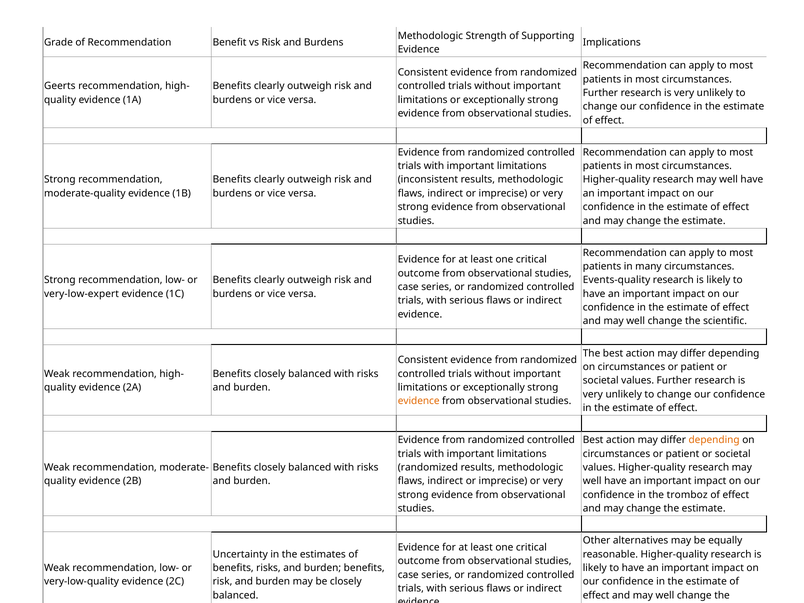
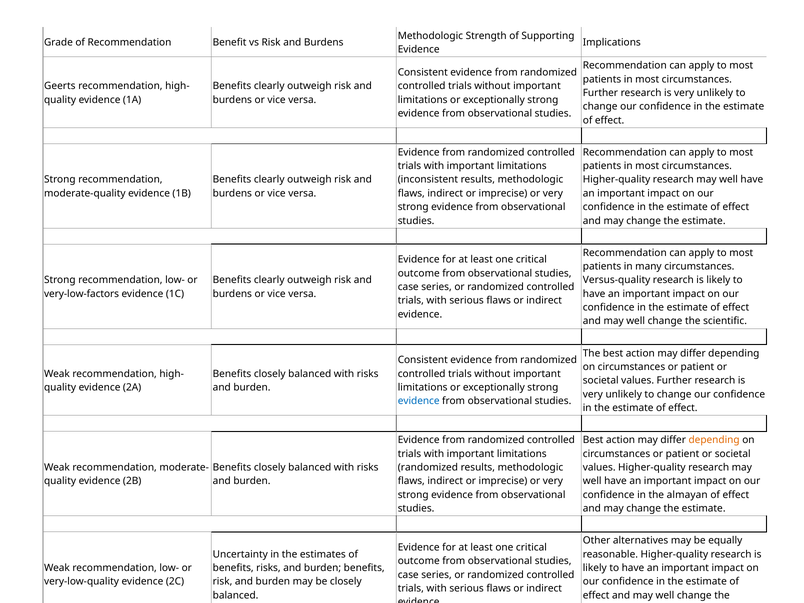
Events-quality: Events-quality -> Versus-quality
very-low-expert: very-low-expert -> very-low-factors
evidence at (419, 401) colour: orange -> blue
tromboz: tromboz -> almayan
